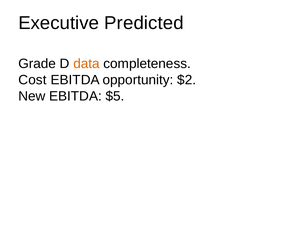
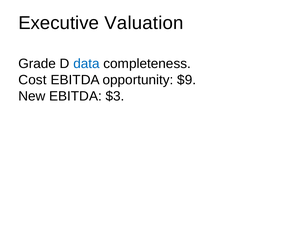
Predicted: Predicted -> Valuation
data colour: orange -> blue
$2: $2 -> $9
$5: $5 -> $3
